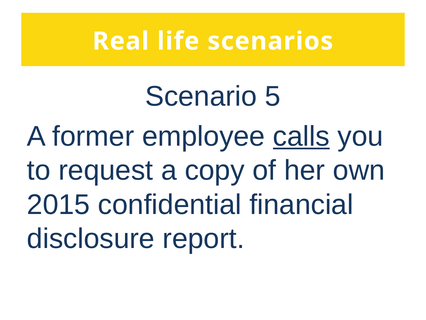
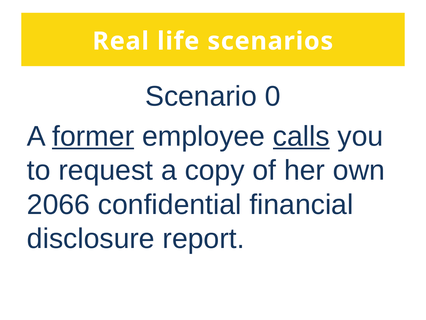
5: 5 -> 0
former underline: none -> present
2015: 2015 -> 2066
